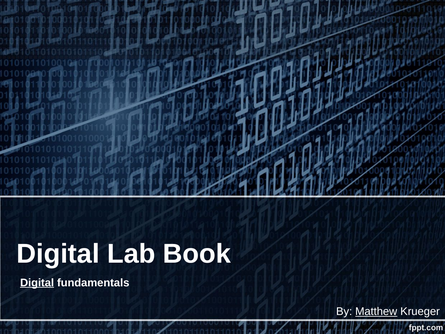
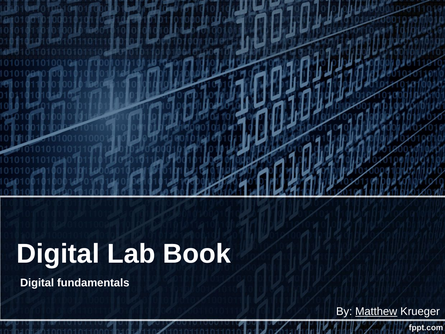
Digital at (37, 282) underline: present -> none
